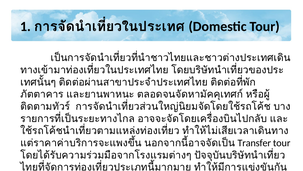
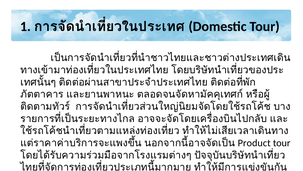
Transfer: Transfer -> Product
